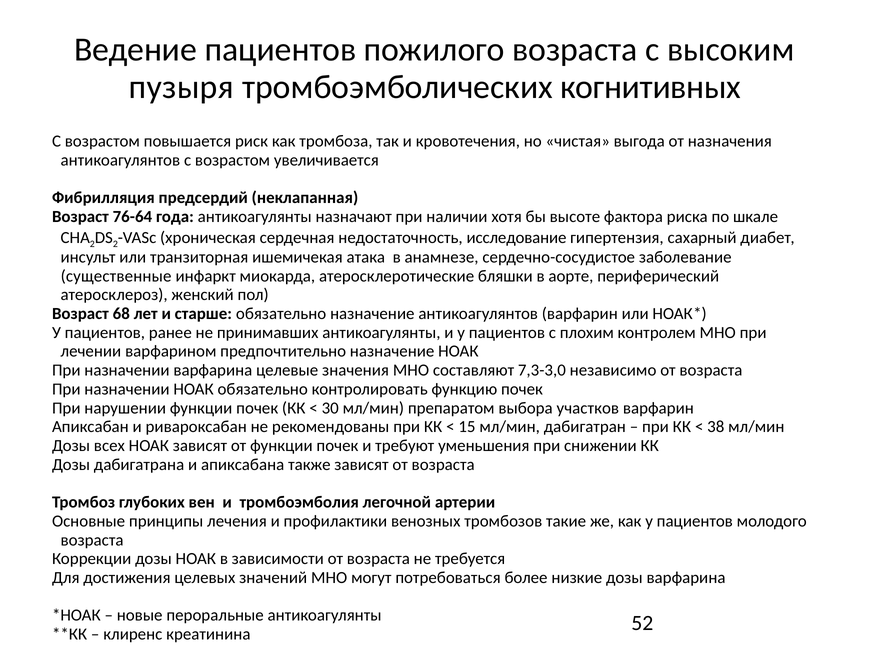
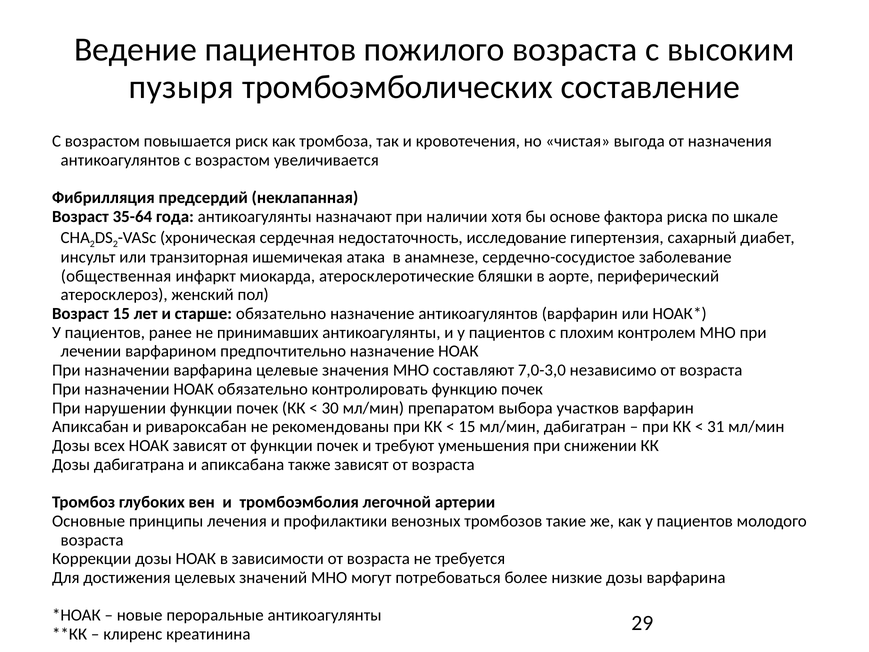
когнитивных: когнитивных -> составление
76-64: 76-64 -> 35-64
высоте: высоте -> основе
существенные: существенные -> общественная
Возраст 68: 68 -> 15
7,3-3,0: 7,3-3,0 -> 7,0-3,0
38: 38 -> 31
52: 52 -> 29
